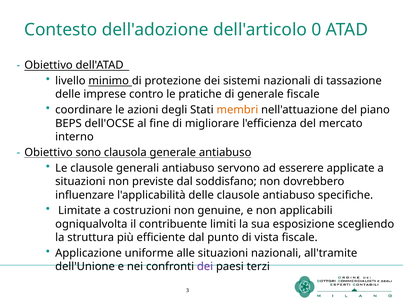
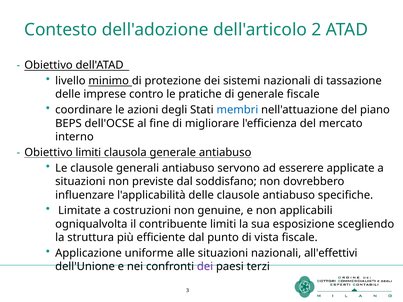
0: 0 -> 2
membri colour: orange -> blue
Obiettivo sono: sono -> limiti
all'tramite: all'tramite -> all'effettivi
